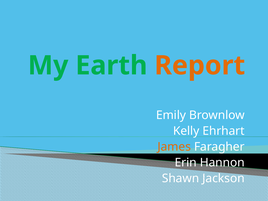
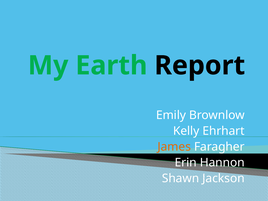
Report colour: orange -> black
